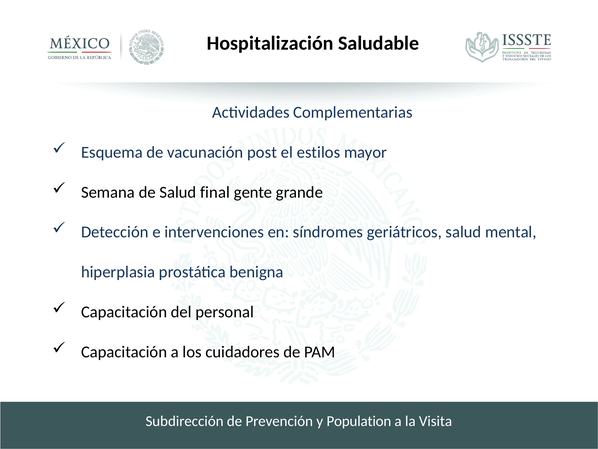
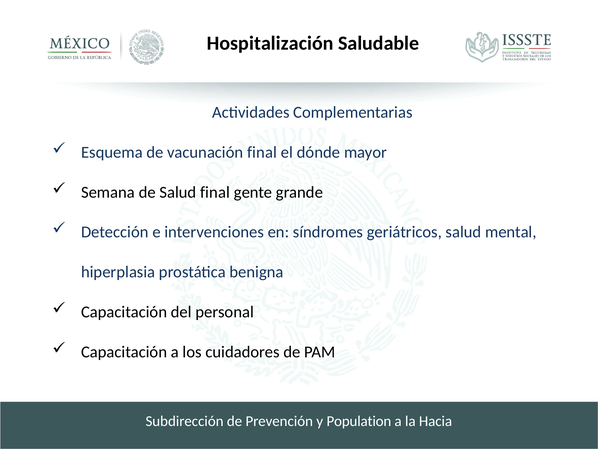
vacunación post: post -> final
estilos: estilos -> dónde
Visita: Visita -> Hacia
